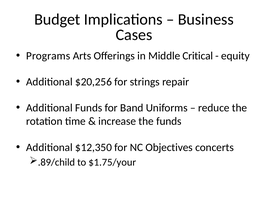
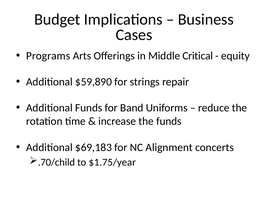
$20,256: $20,256 -> $59,890
$12,350: $12,350 -> $69,183
Objectives: Objectives -> Alignment
.89/child: .89/child -> .70/child
$1.75/your: $1.75/your -> $1.75/year
